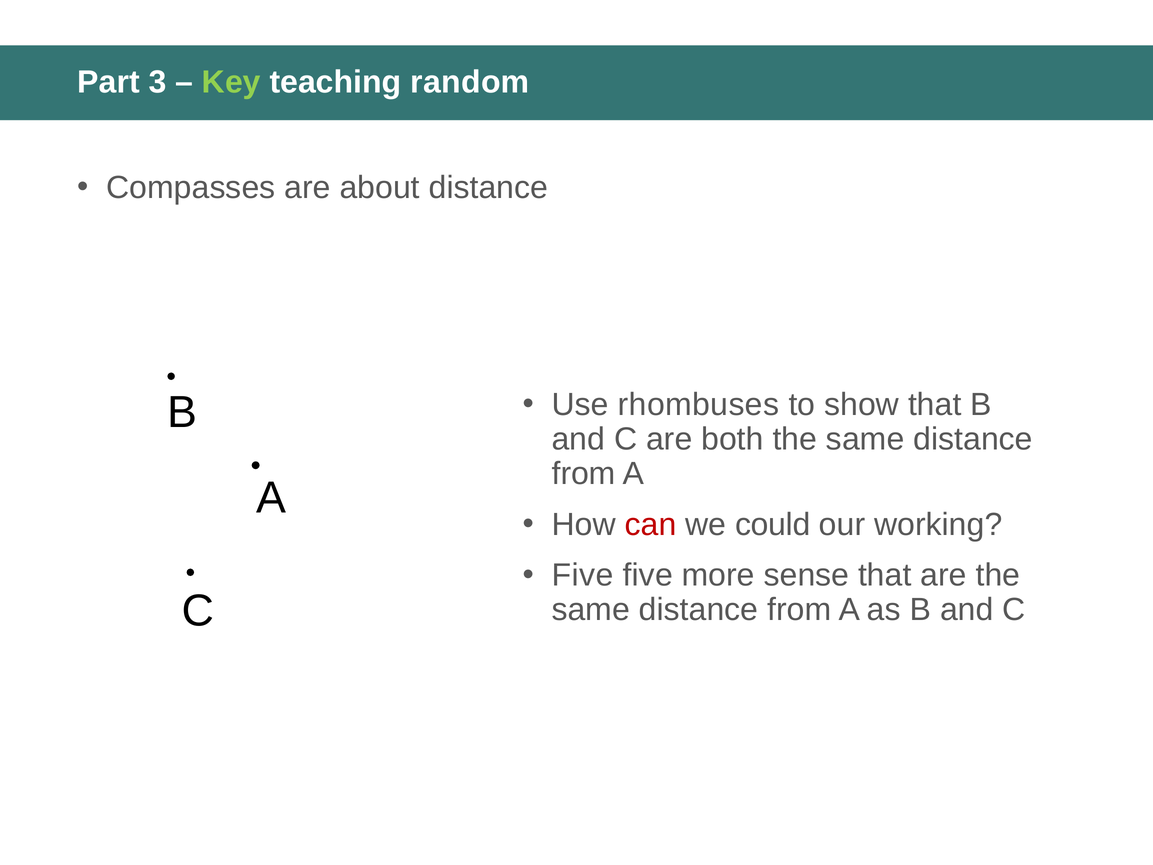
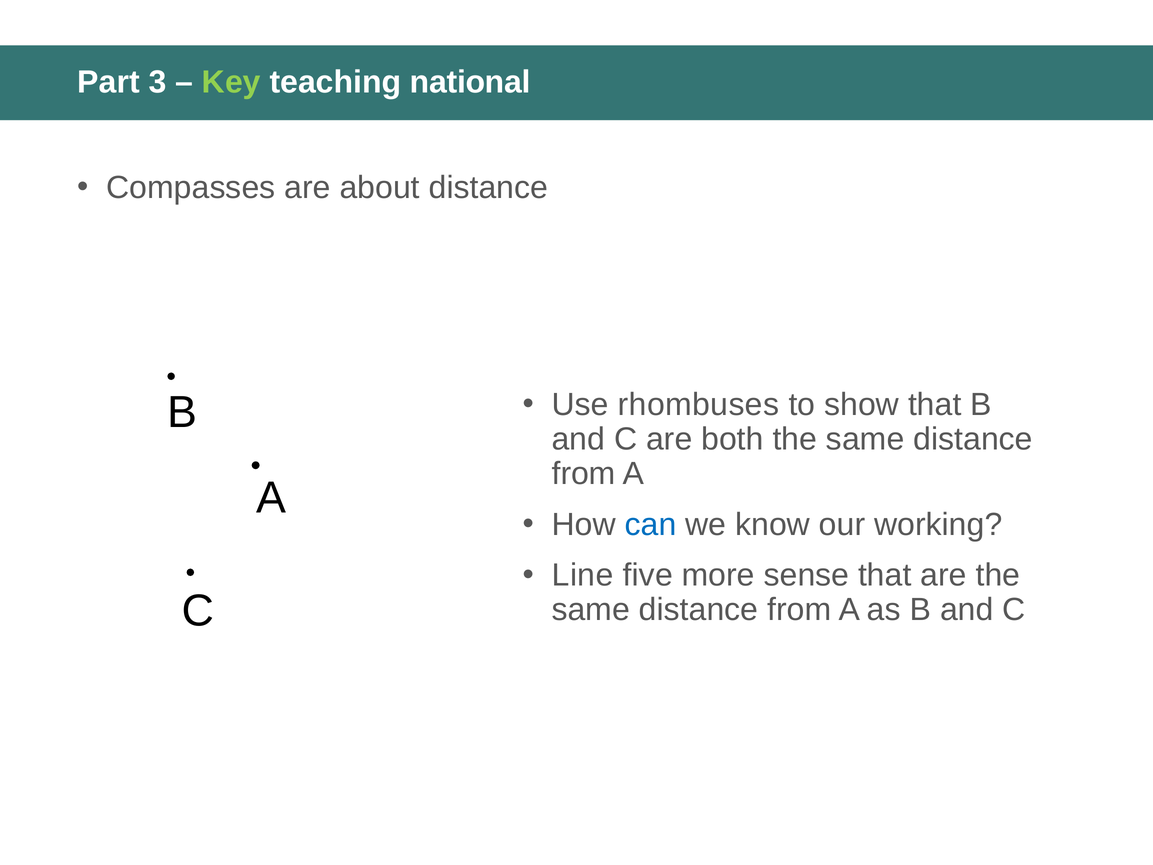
random: random -> national
can colour: red -> blue
could: could -> know
Five at (583, 575): Five -> Line
